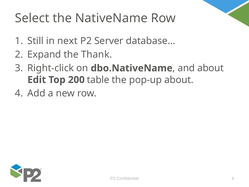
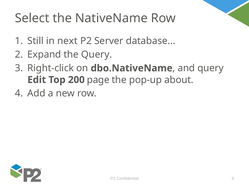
the Thank: Thank -> Query
and about: about -> query
table: table -> page
